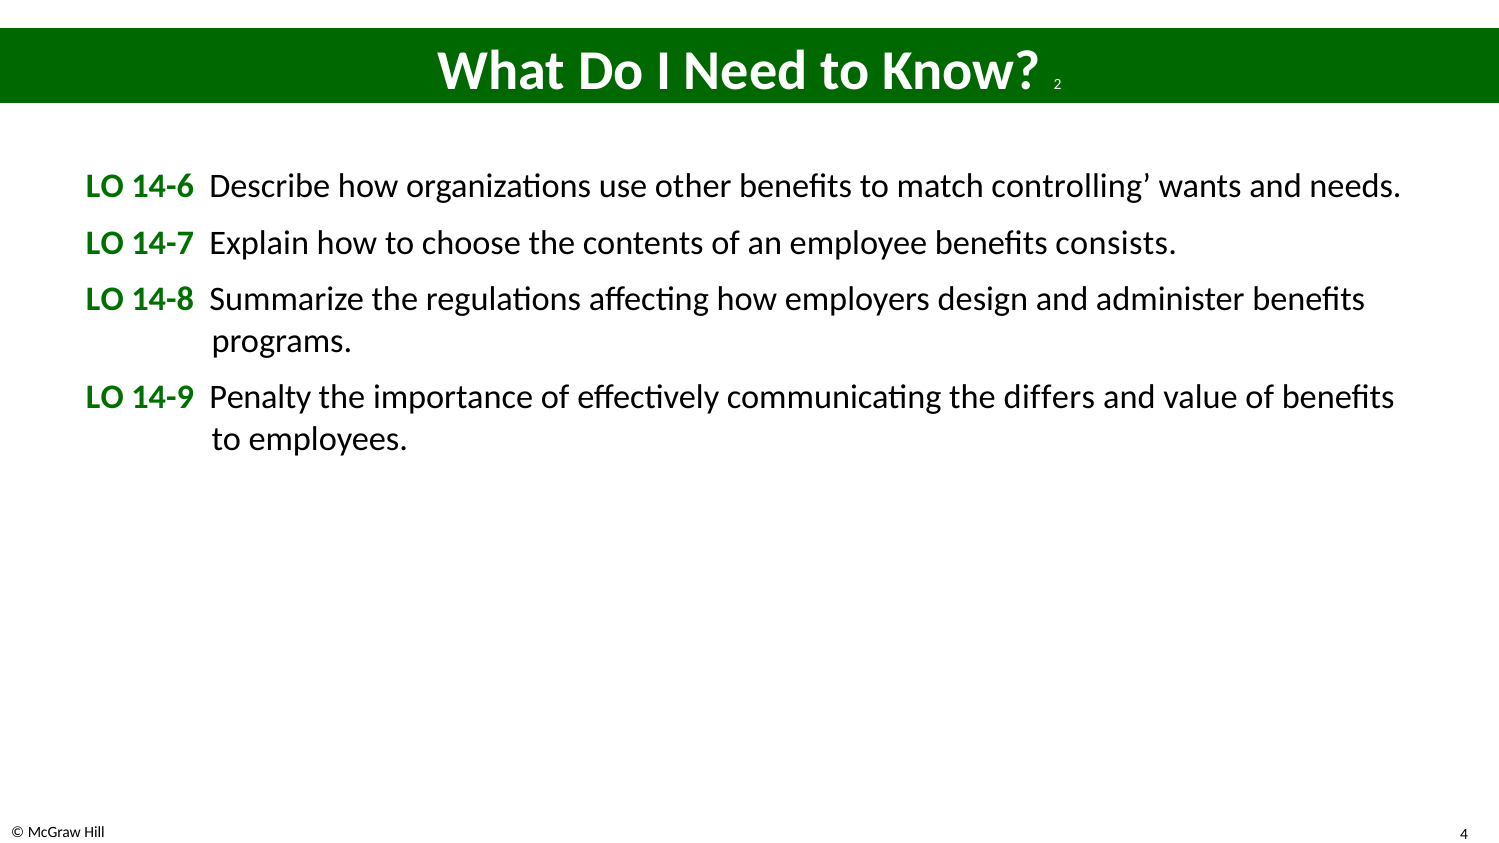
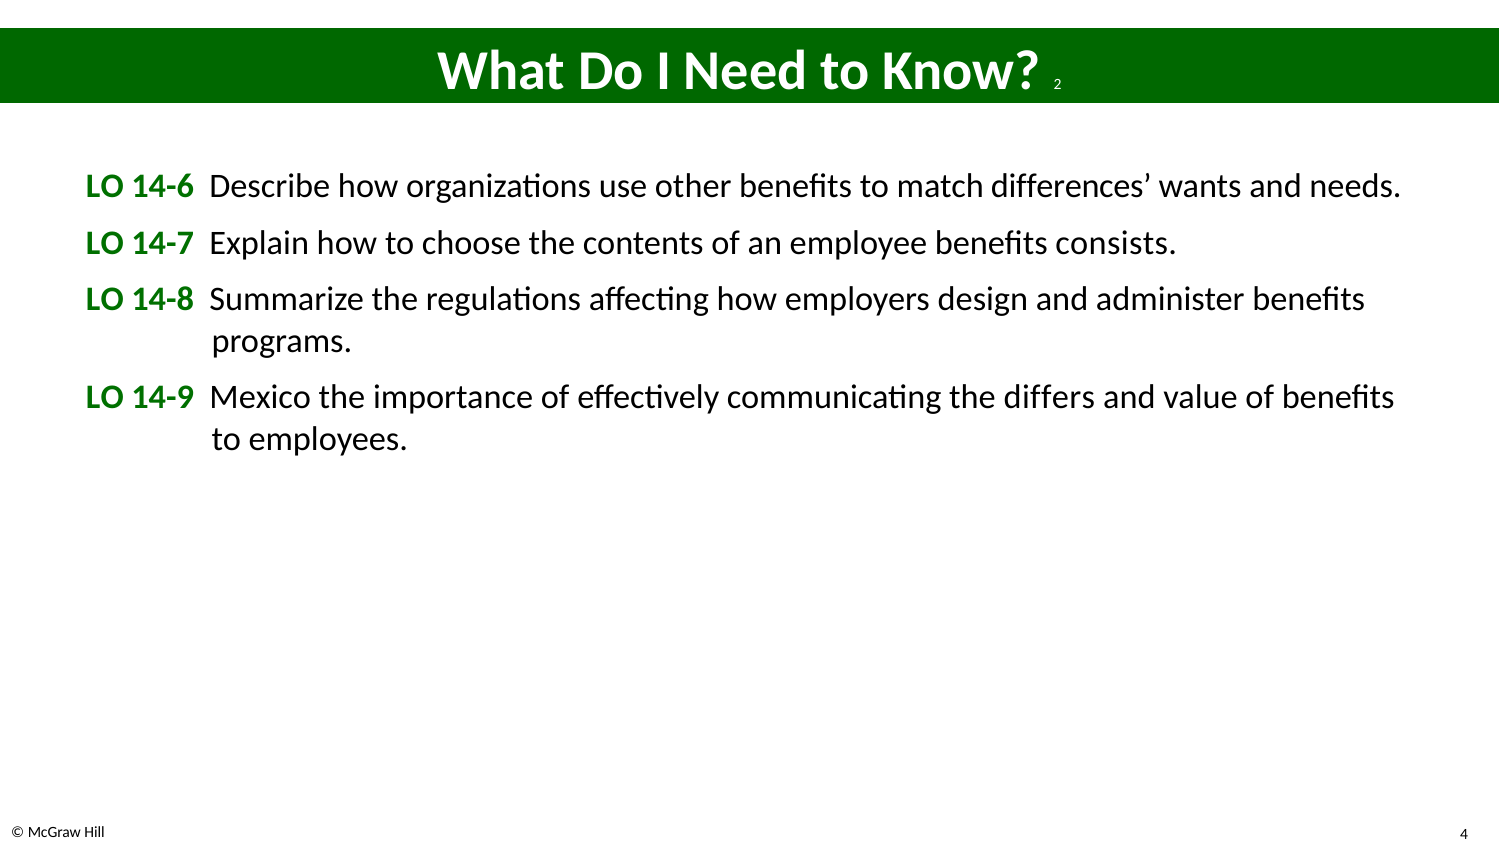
controlling: controlling -> differences
Penalty: Penalty -> Mexico
